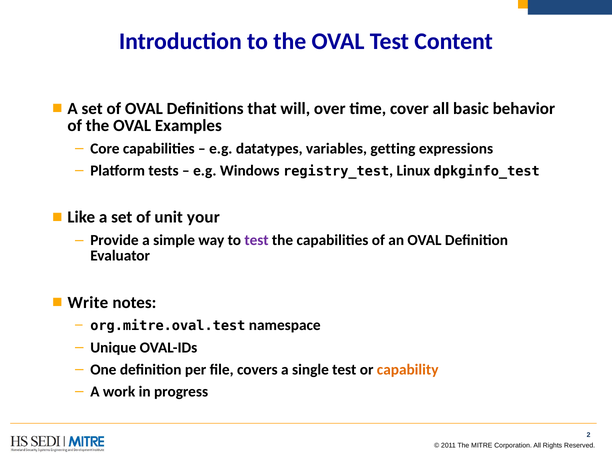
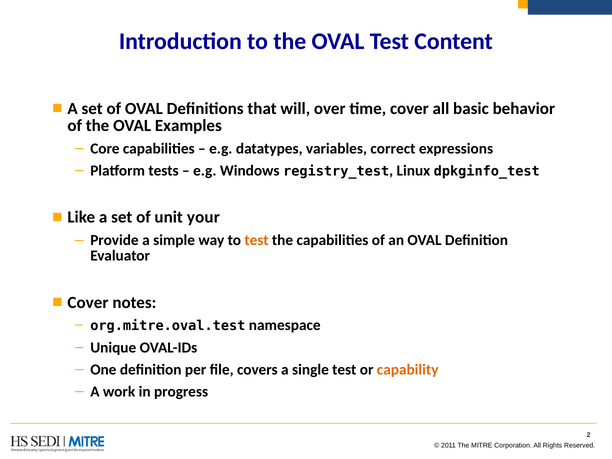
getting: getting -> correct
test at (257, 240) colour: purple -> orange
Write at (88, 302): Write -> Cover
